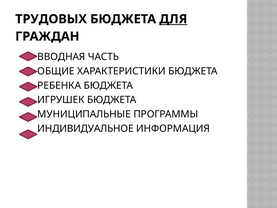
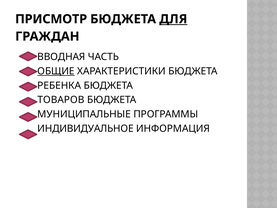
ТРУДОВЫХ: ТРУДОВЫХ -> ПРИСМОТР
ОБЩИЕ underline: none -> present
ИГРУШЕК: ИГРУШЕК -> ТОВАРОВ
